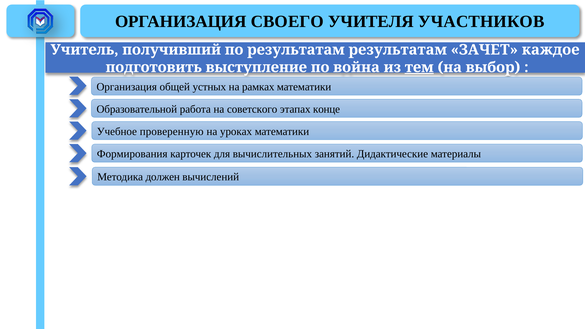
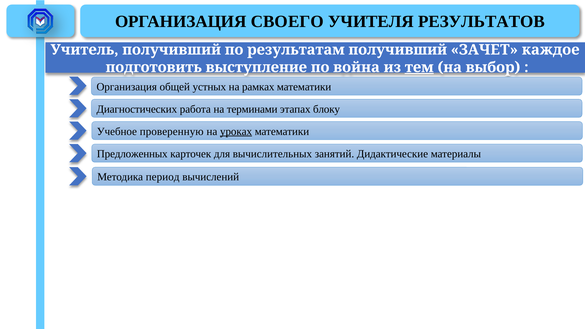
УЧАСТНИКОВ: УЧАСТНИКОВ -> РЕЗУЛЬТАТОВ
результатам результатам: результатам -> получивший
Образовательной: Образовательной -> Диагностических
советского: советского -> терминами
конце: конце -> блоку
уроках underline: none -> present
Формирования: Формирования -> Предложенных
должен: должен -> период
